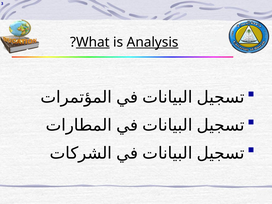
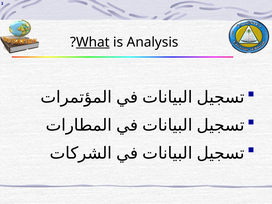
Analysis underline: present -> none
